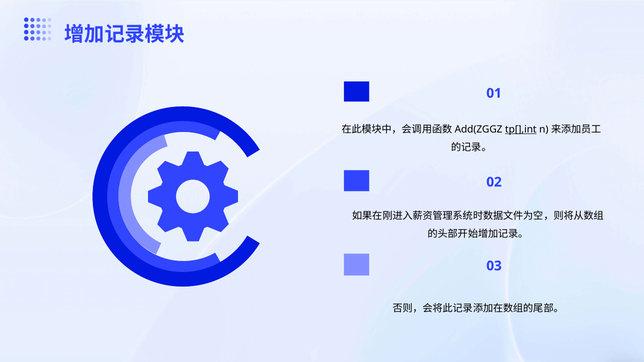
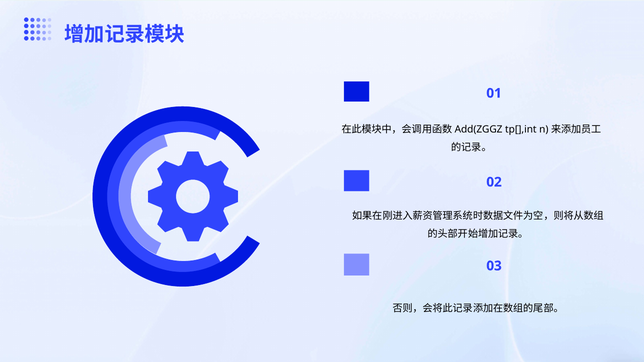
tp[],int underline: present -> none
